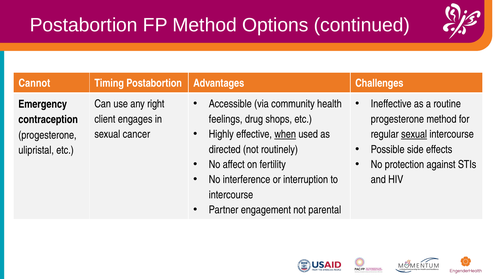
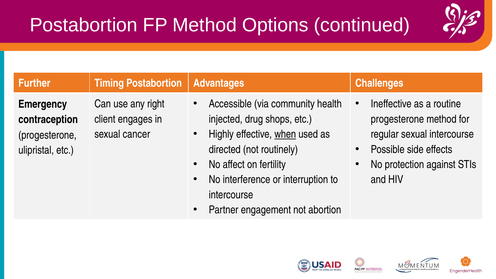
Cannot: Cannot -> Further
feelings: feelings -> injected
sexual at (414, 134) underline: present -> none
parental: parental -> abortion
